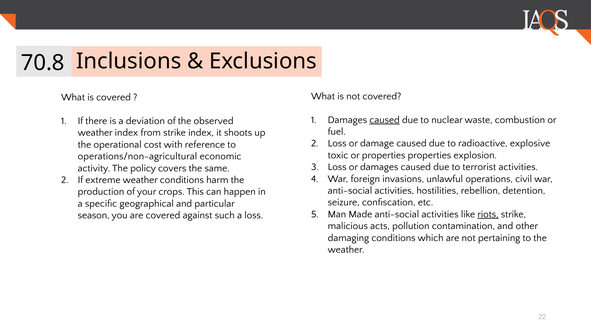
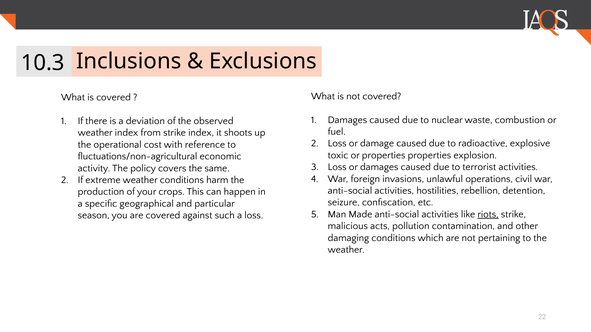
70.8: 70.8 -> 10.3
caused at (385, 120) underline: present -> none
operations/non-agricultural: operations/non-agricultural -> fluctuations/non-agricultural
